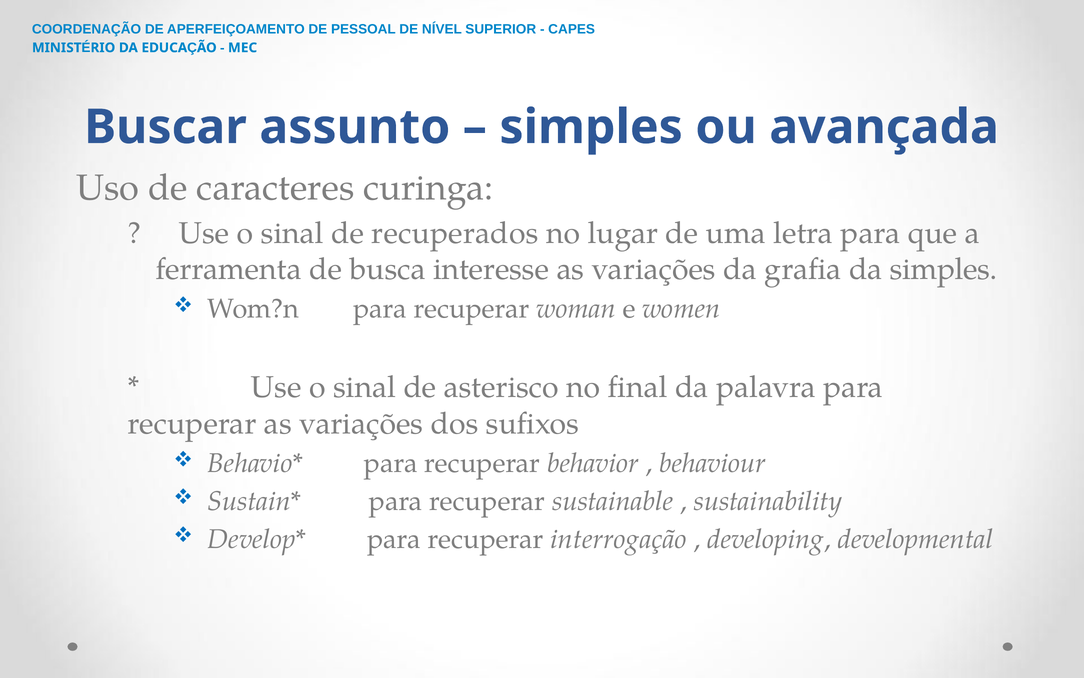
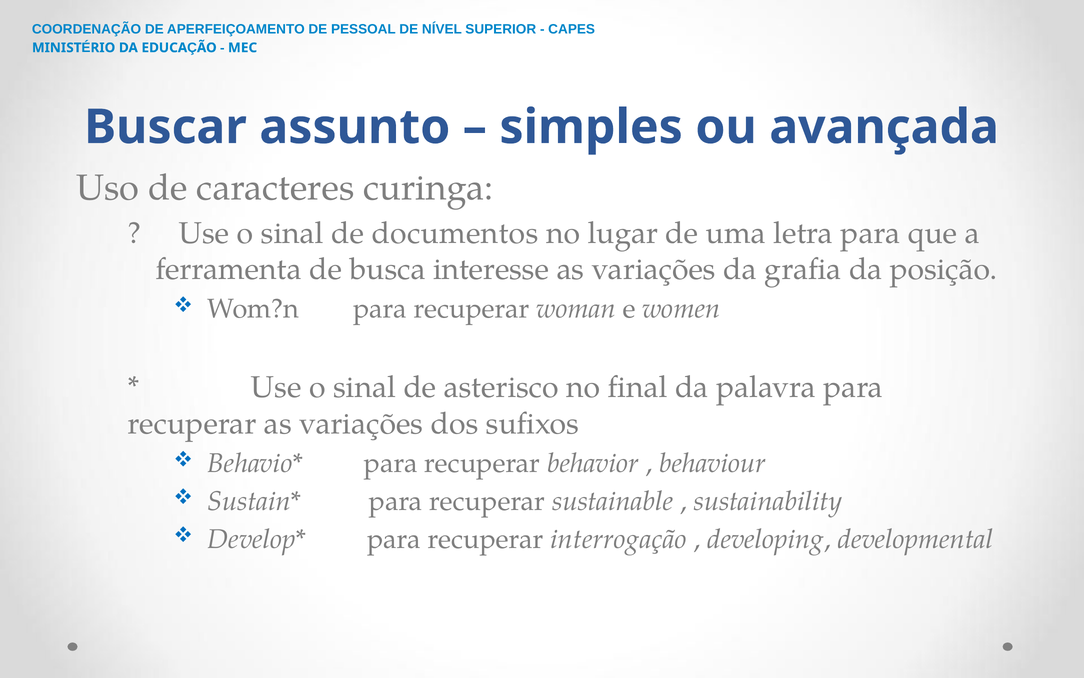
recuperados: recuperados -> documentos
da simples: simples -> posição
